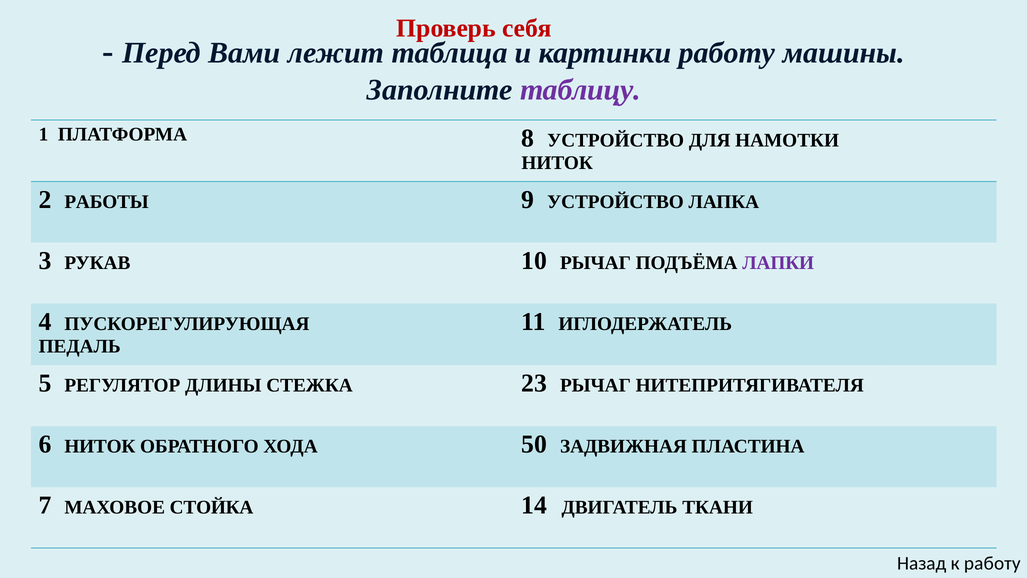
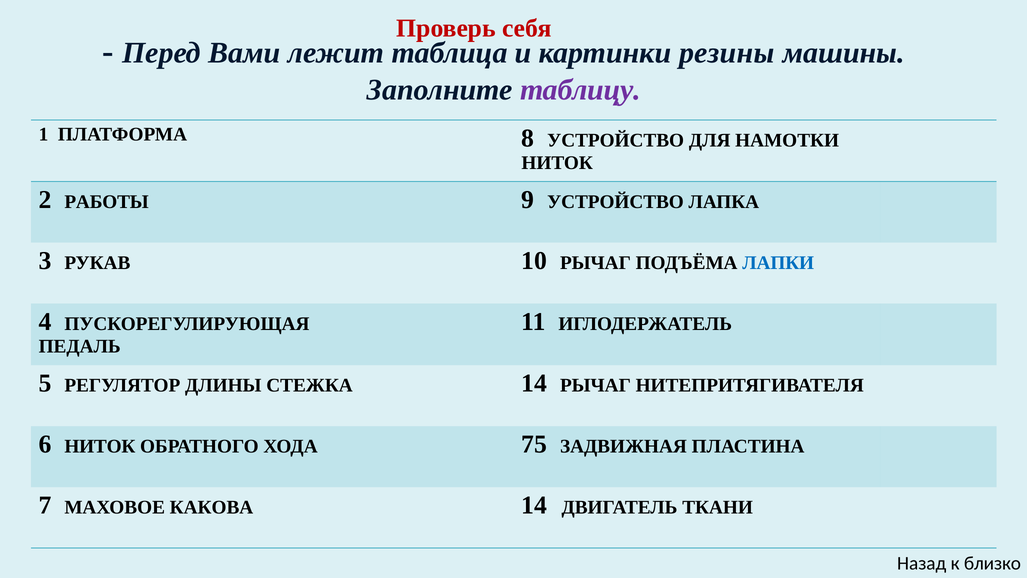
картинки работу: работу -> резины
ЛАПКИ colour: purple -> blue
СТЕЖКА 23: 23 -> 14
50: 50 -> 75
СТОЙКА: СТОЙКА -> КАКОВА
к работу: работу -> близко
